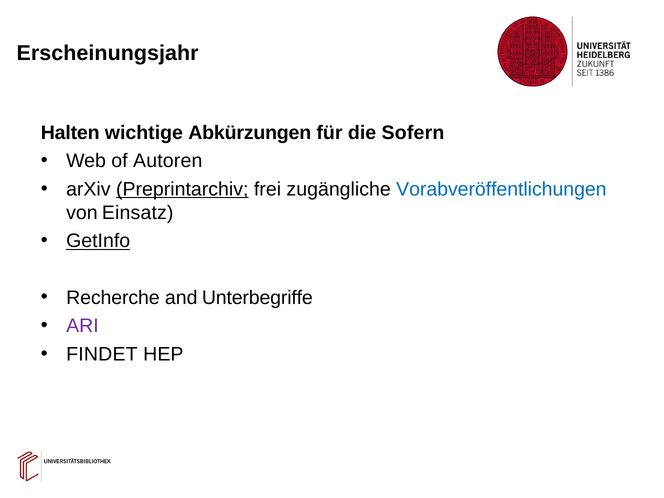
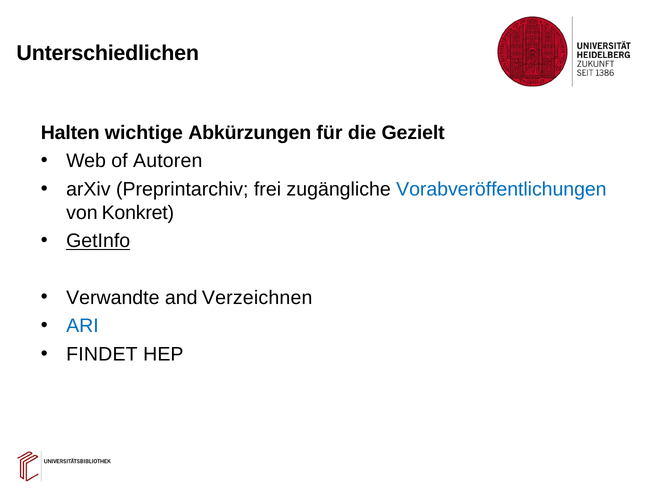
Erscheinungsjahr: Erscheinungsjahr -> Unterschiedlichen
Sofern: Sofern -> Gezielt
Preprintarchiv underline: present -> none
Einsatz: Einsatz -> Konkret
Recherche: Recherche -> Verwandte
Unterbegriffe: Unterbegriffe -> Verzeichnen
ARI colour: purple -> blue
